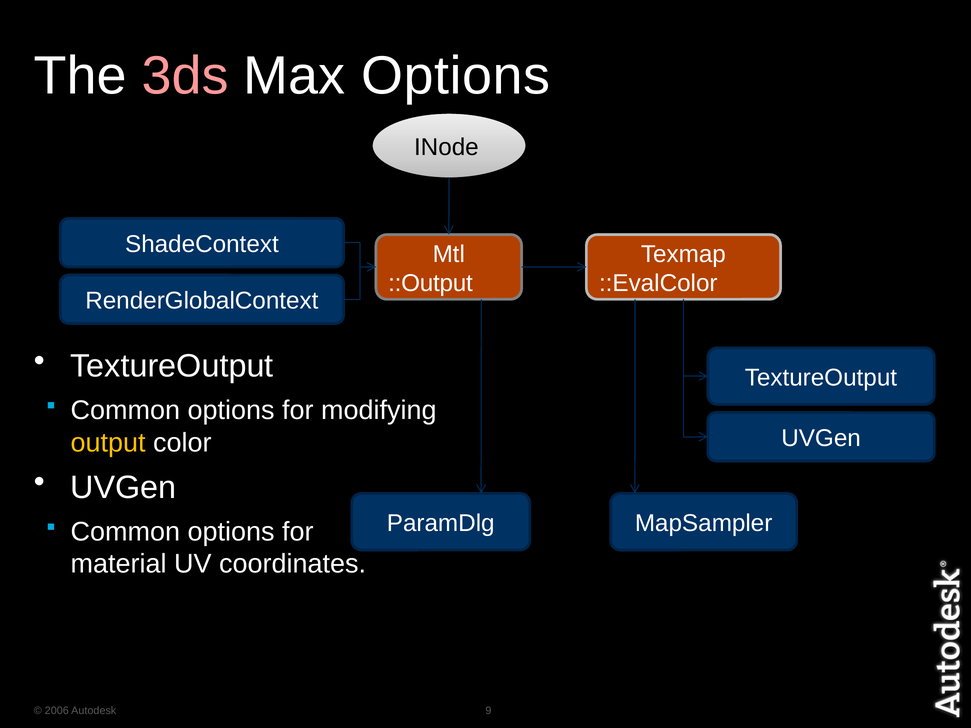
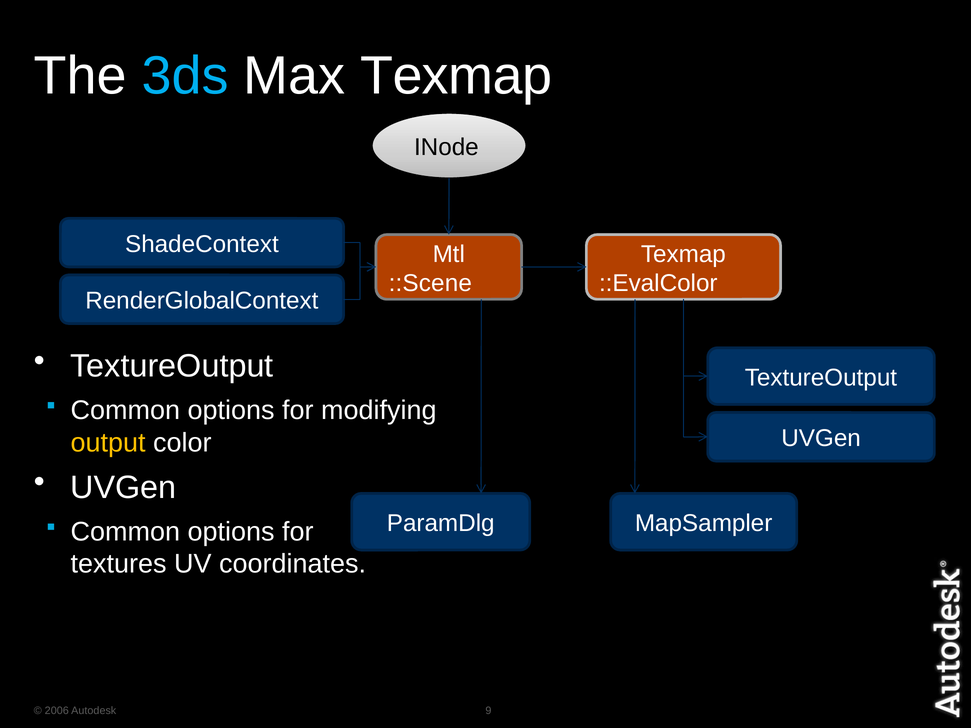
3ds colour: pink -> light blue
Max Options: Options -> Texmap
::Output: ::Output -> ::Scene
material: material -> textures
